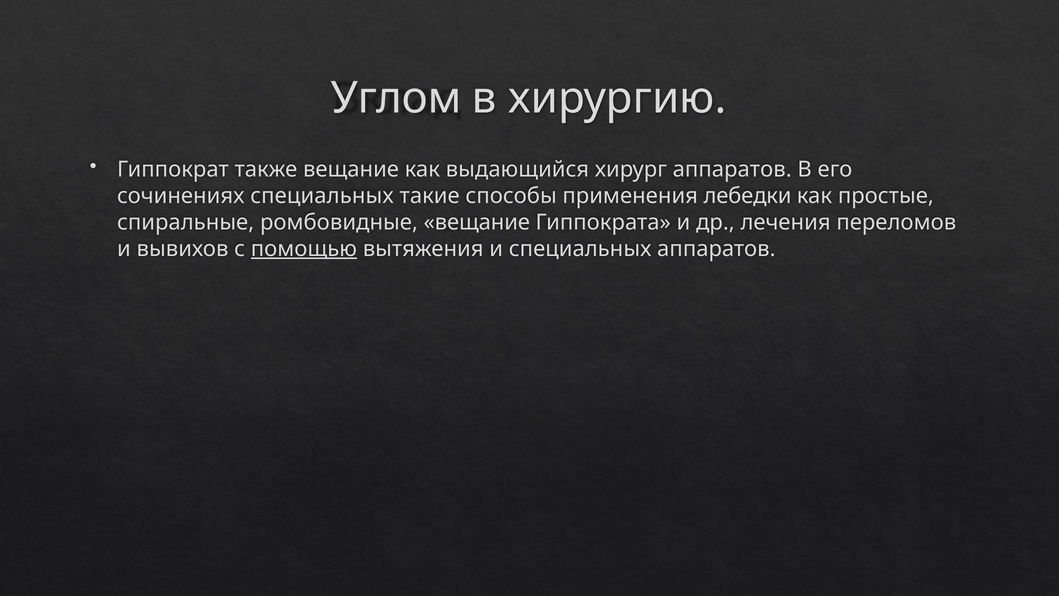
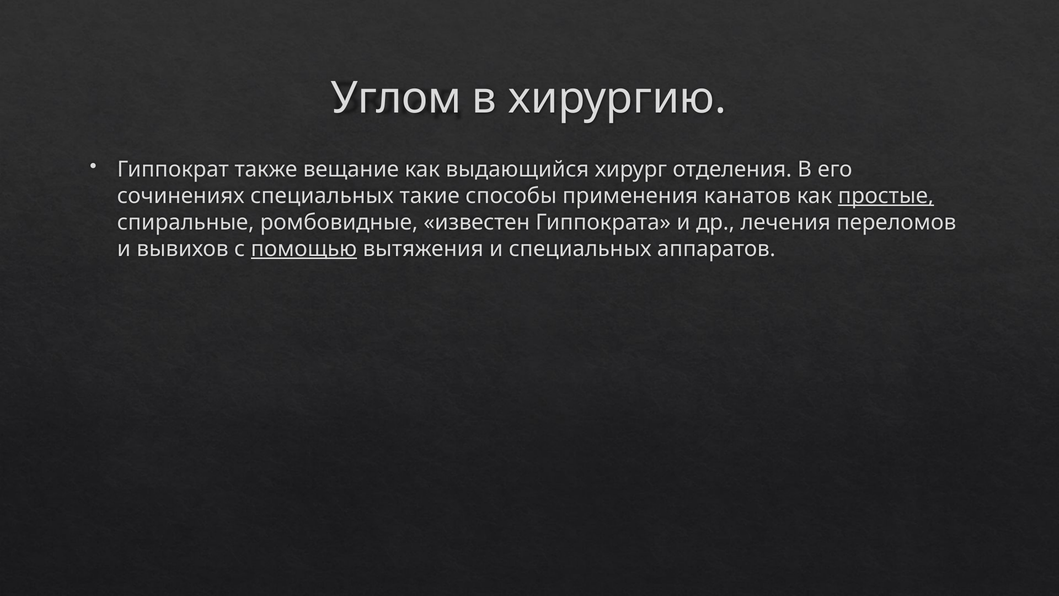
хирург аппаратов: аппаратов -> отделения
лебедки: лебедки -> канатов
простые underline: none -> present
ромбовидные вещание: вещание -> известен
